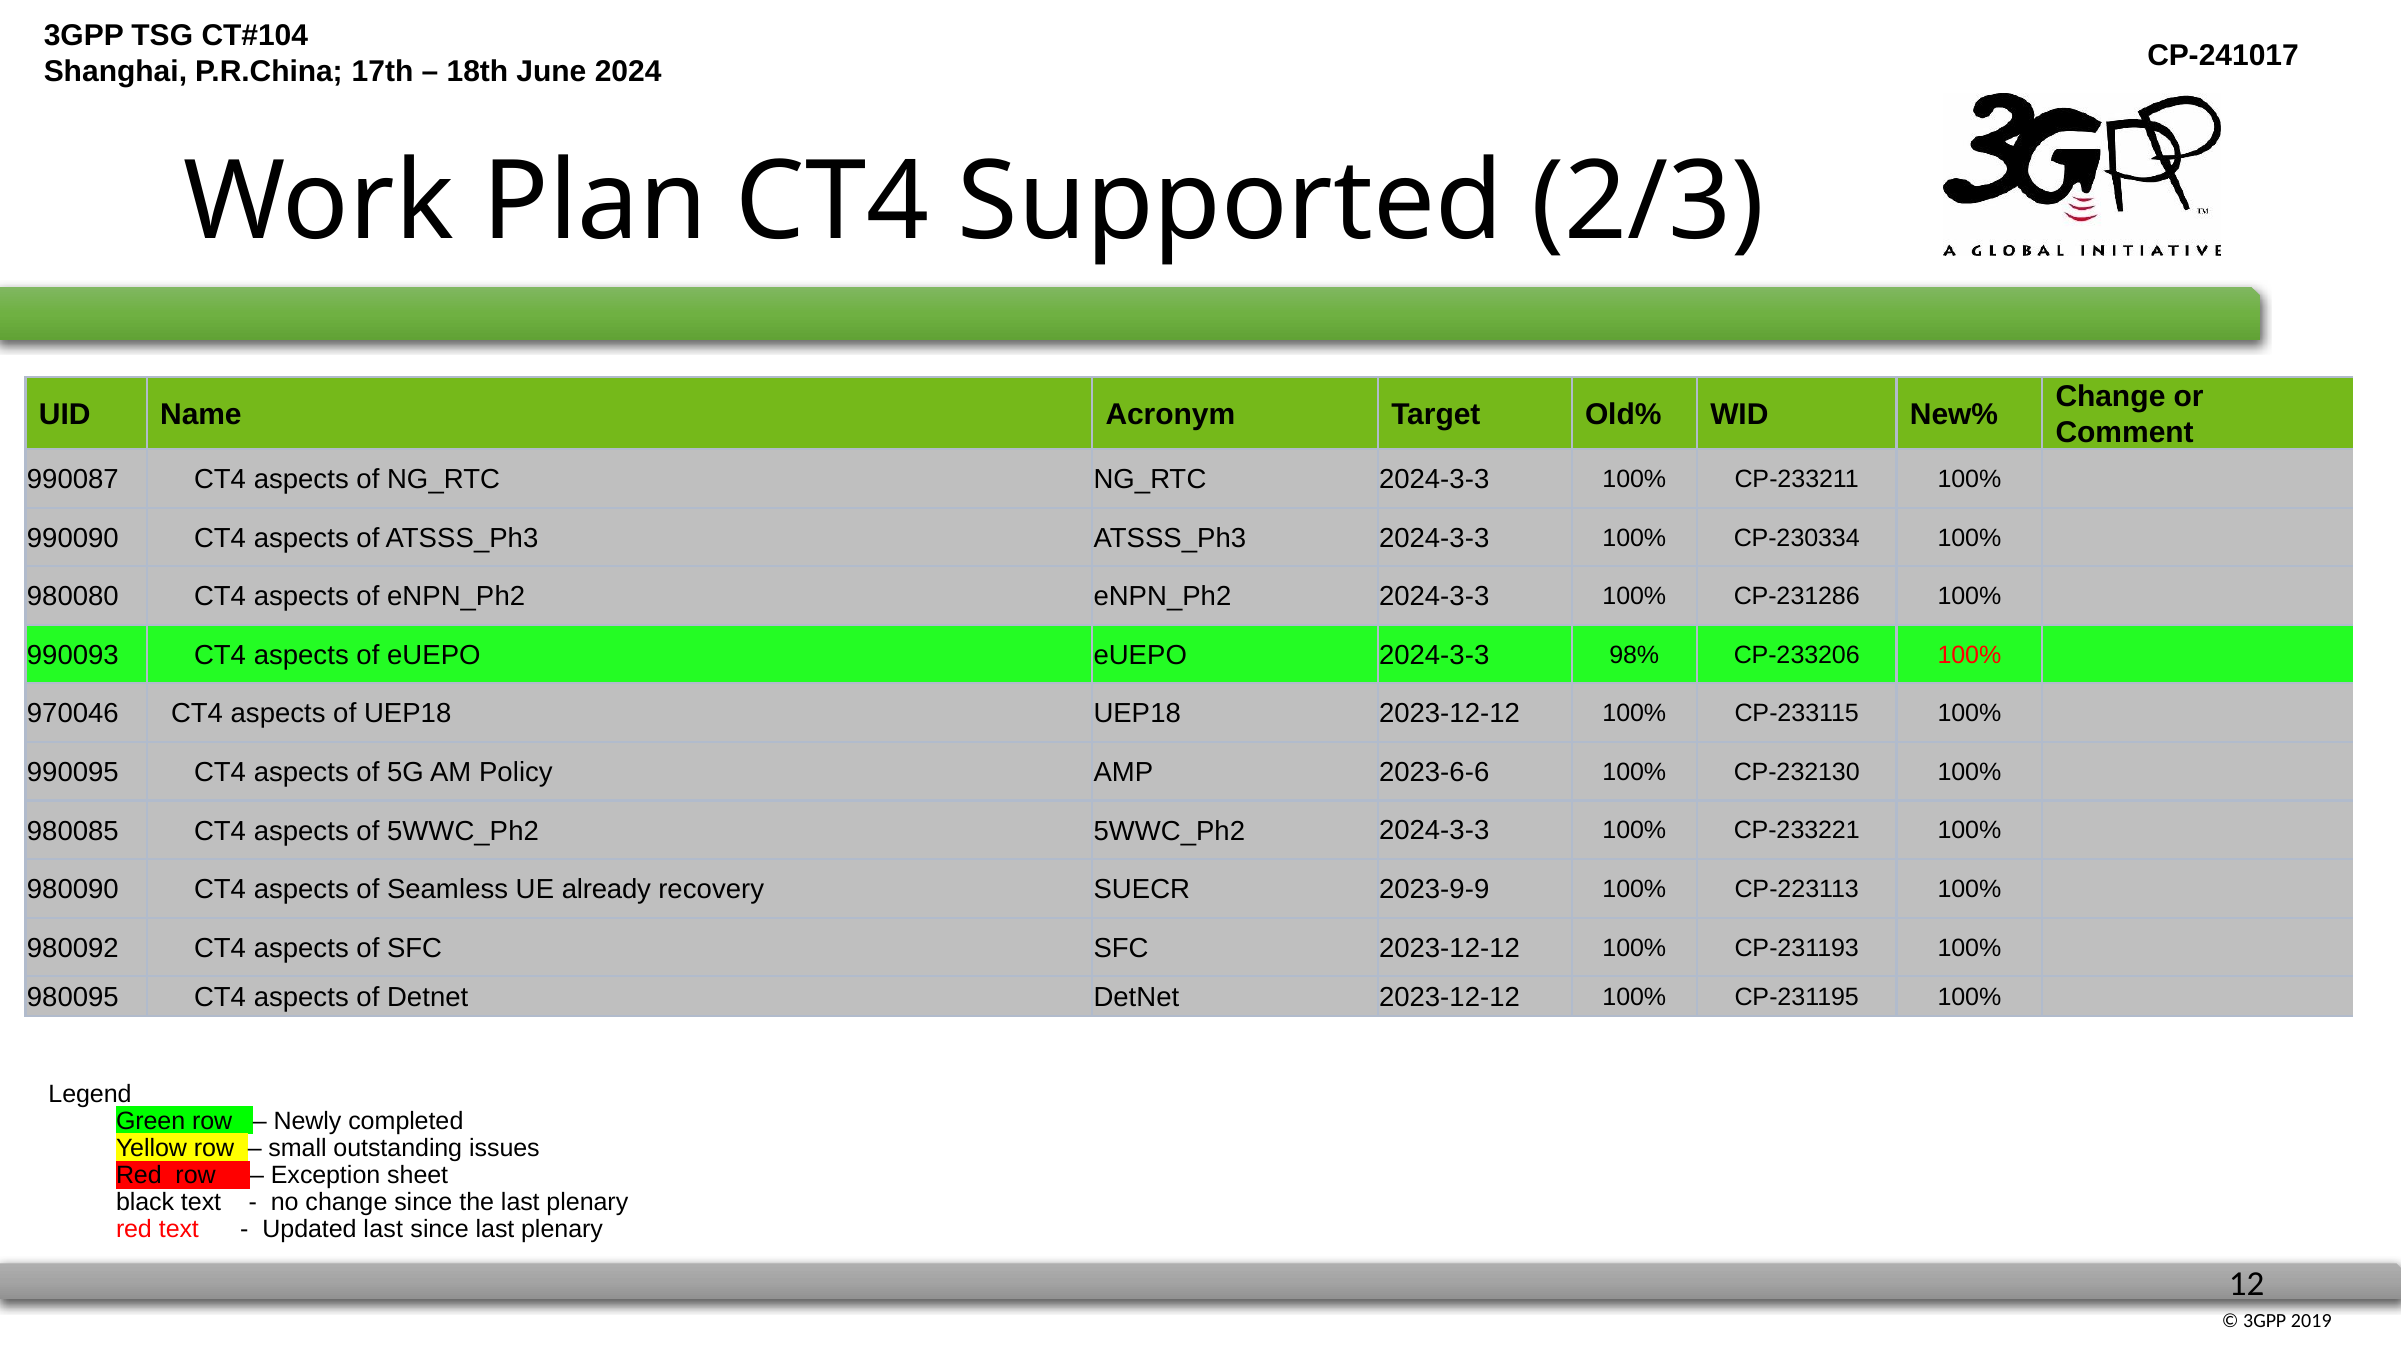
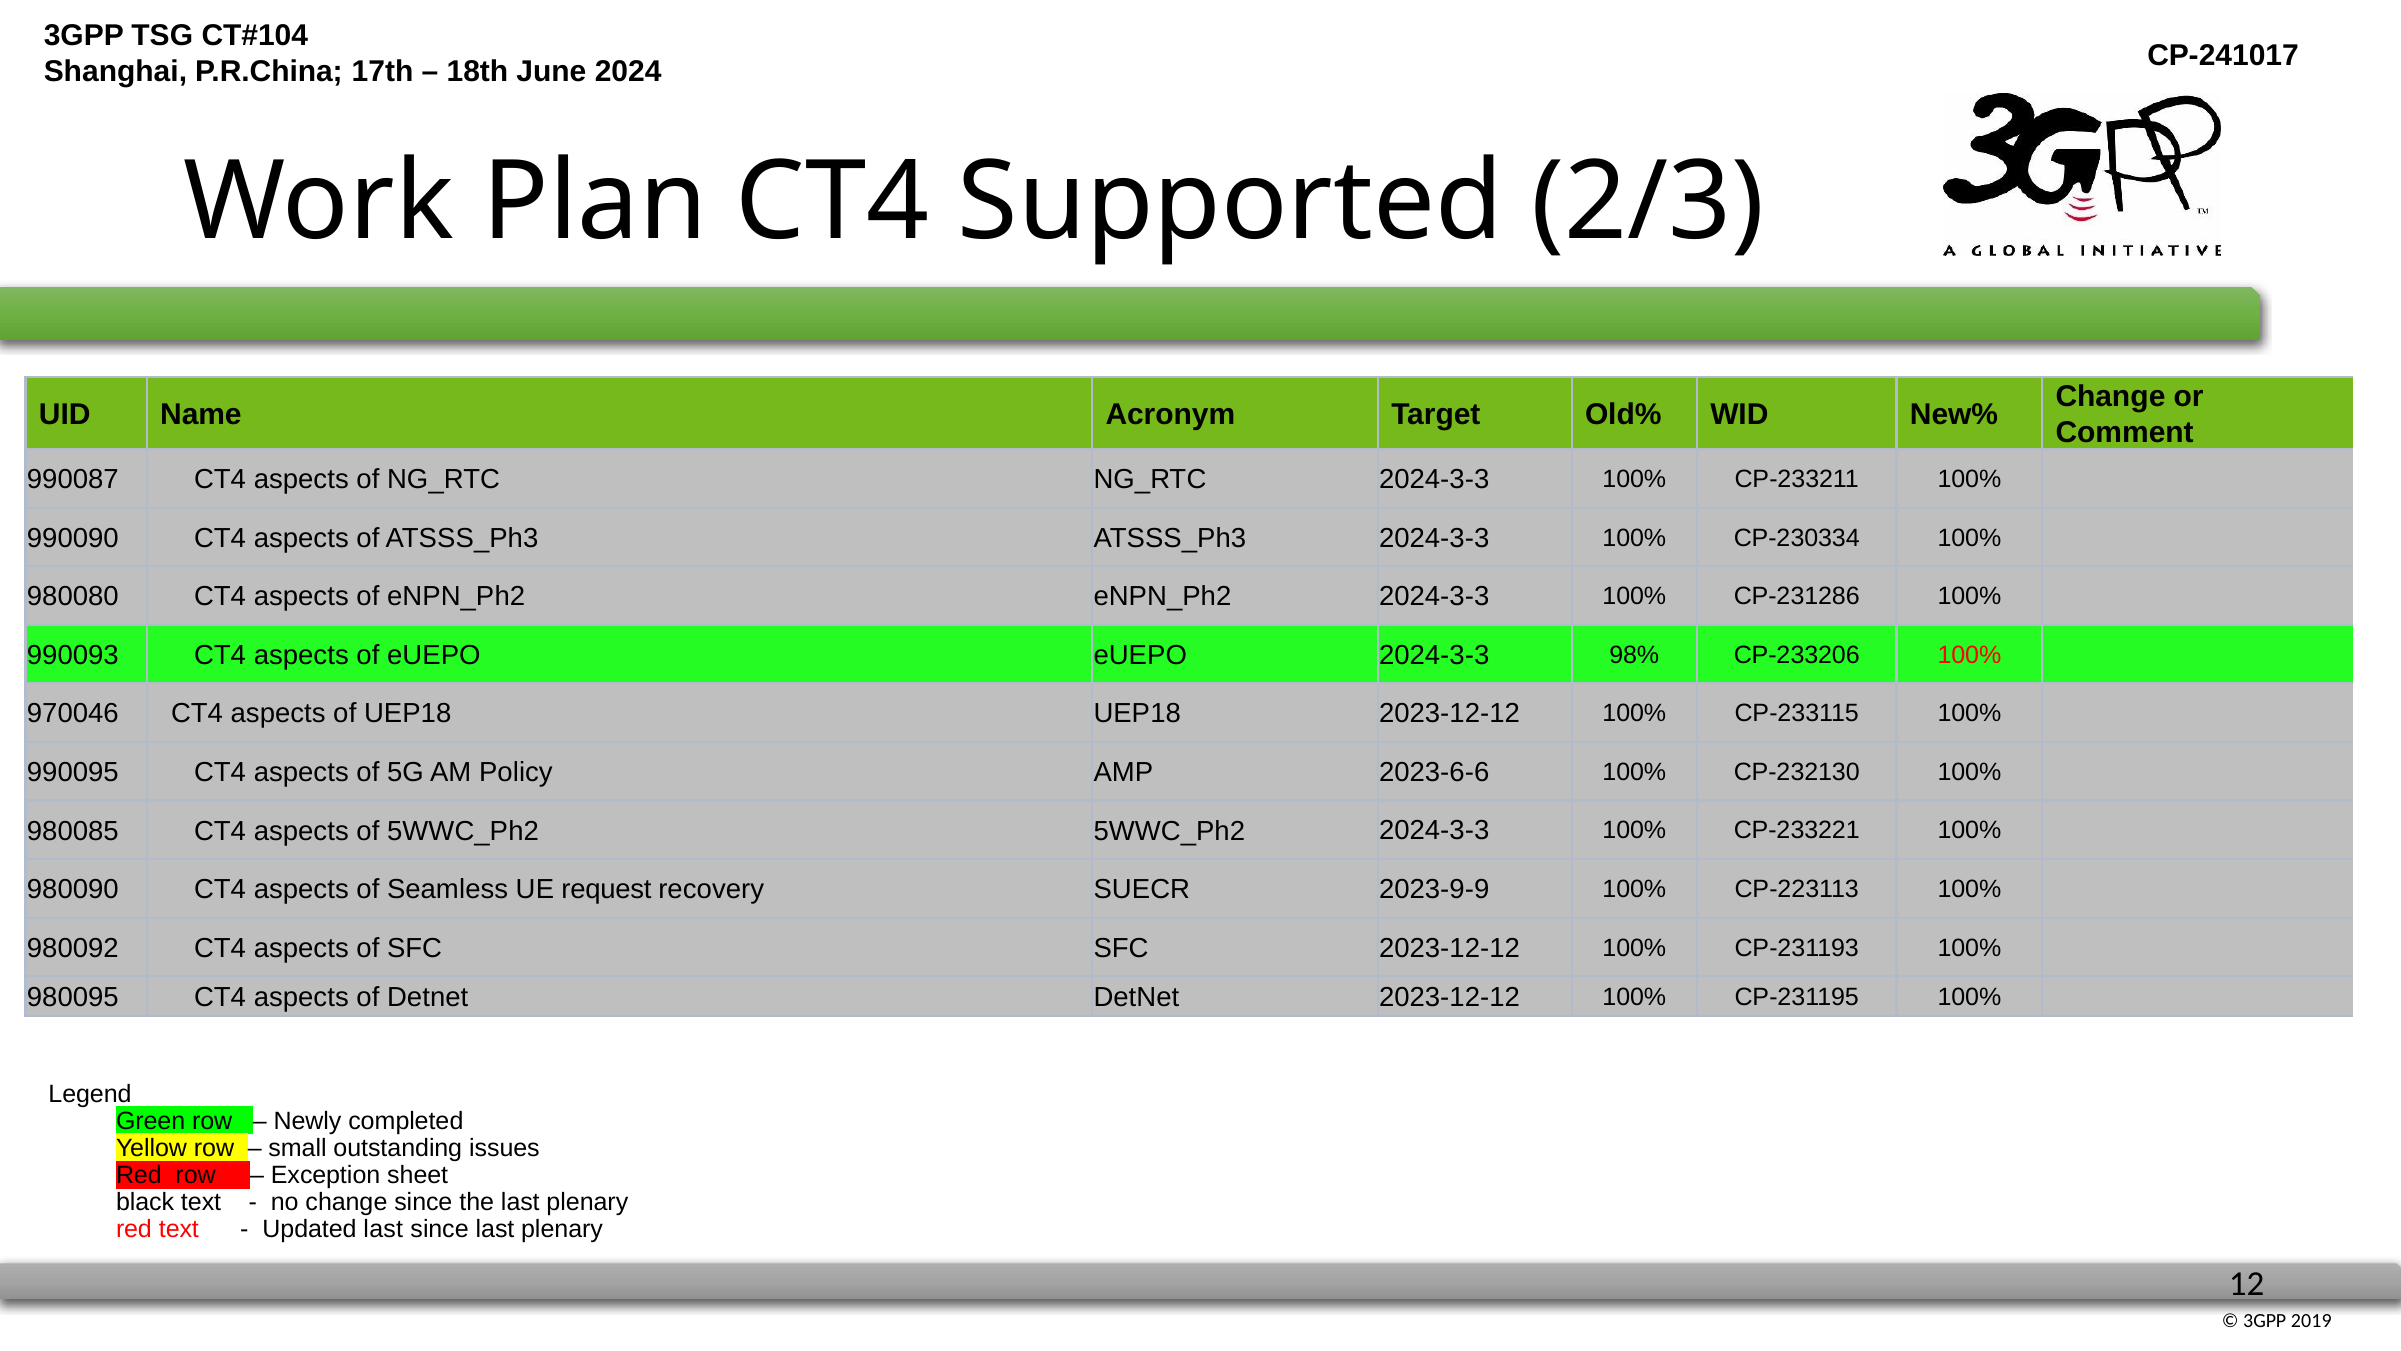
already: already -> request
